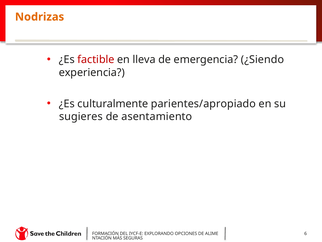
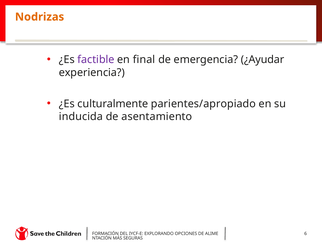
factible colour: red -> purple
lleva: lleva -> final
¿Siendo: ¿Siendo -> ¿Ayudar
sugieres: sugieres -> inducida
